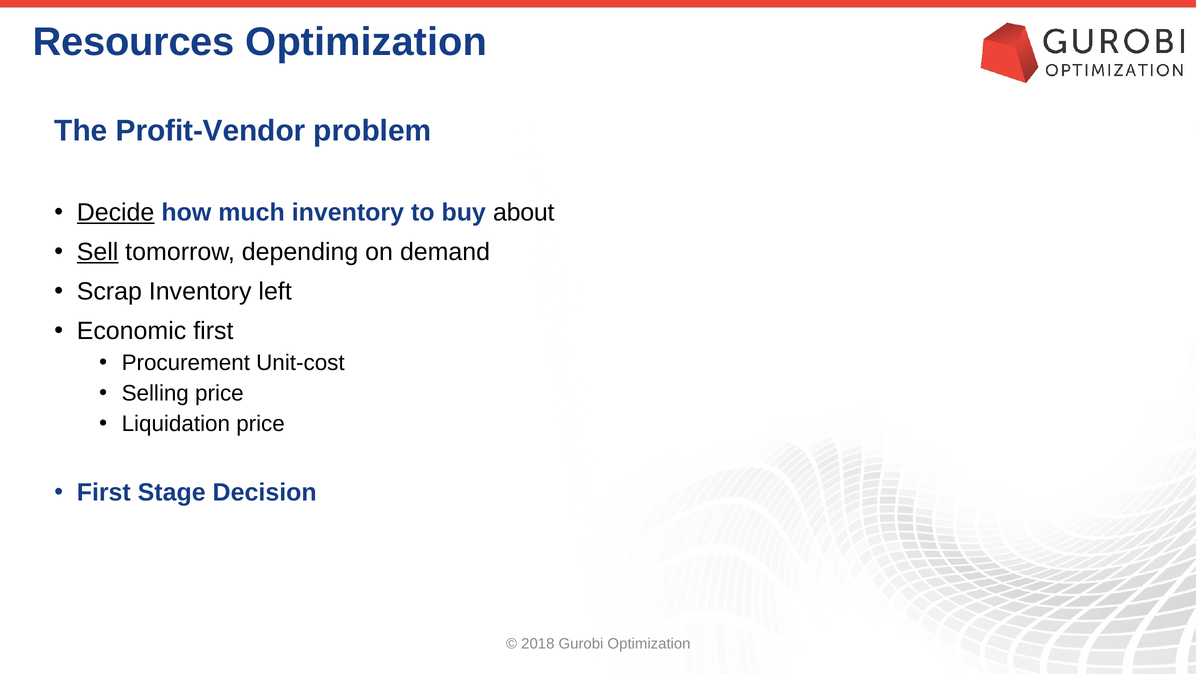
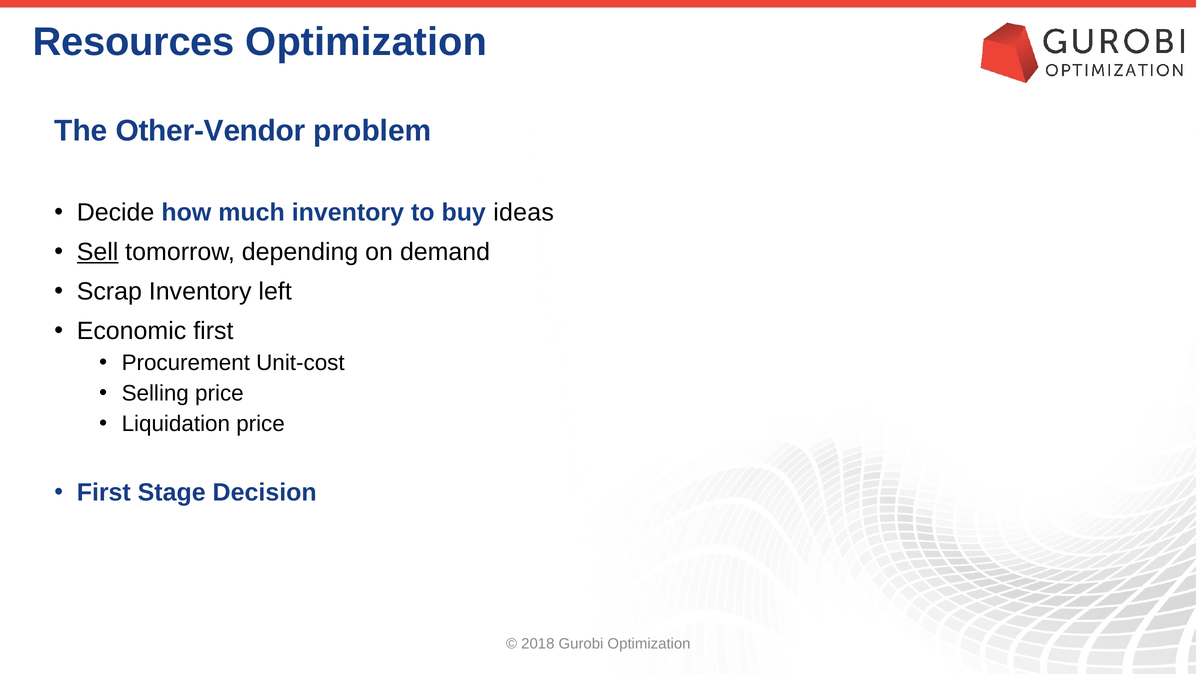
Profit-Vendor: Profit-Vendor -> Other-Vendor
Decide underline: present -> none
about: about -> ideas
